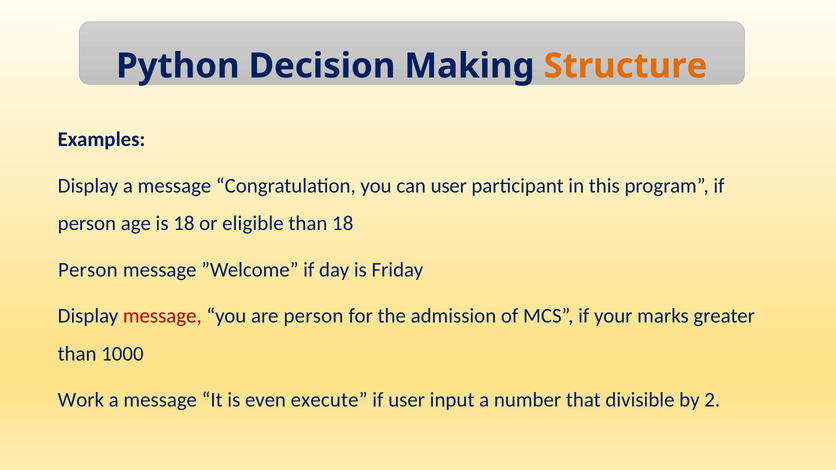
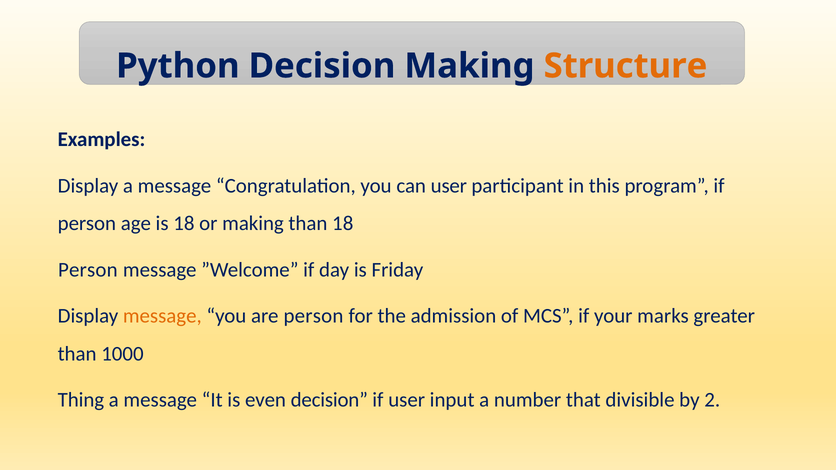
or eligible: eligible -> making
message at (162, 316) colour: red -> orange
Work: Work -> Thing
even execute: execute -> decision
